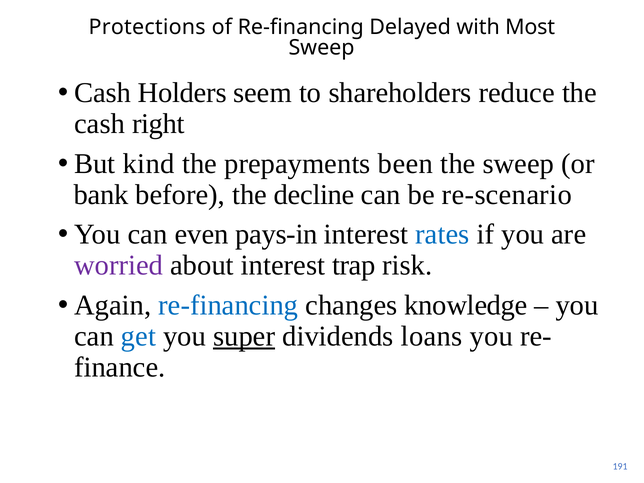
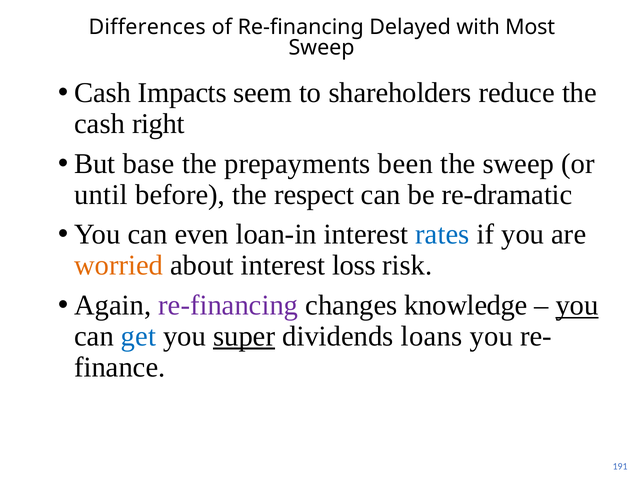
Protections: Protections -> Differences
Holders: Holders -> Impacts
kind: kind -> base
bank: bank -> until
decline: decline -> respect
re-scenario: re-scenario -> re-dramatic
pays-in: pays-in -> loan-in
worried colour: purple -> orange
trap: trap -> loss
re-financing at (228, 305) colour: blue -> purple
you at (577, 305) underline: none -> present
